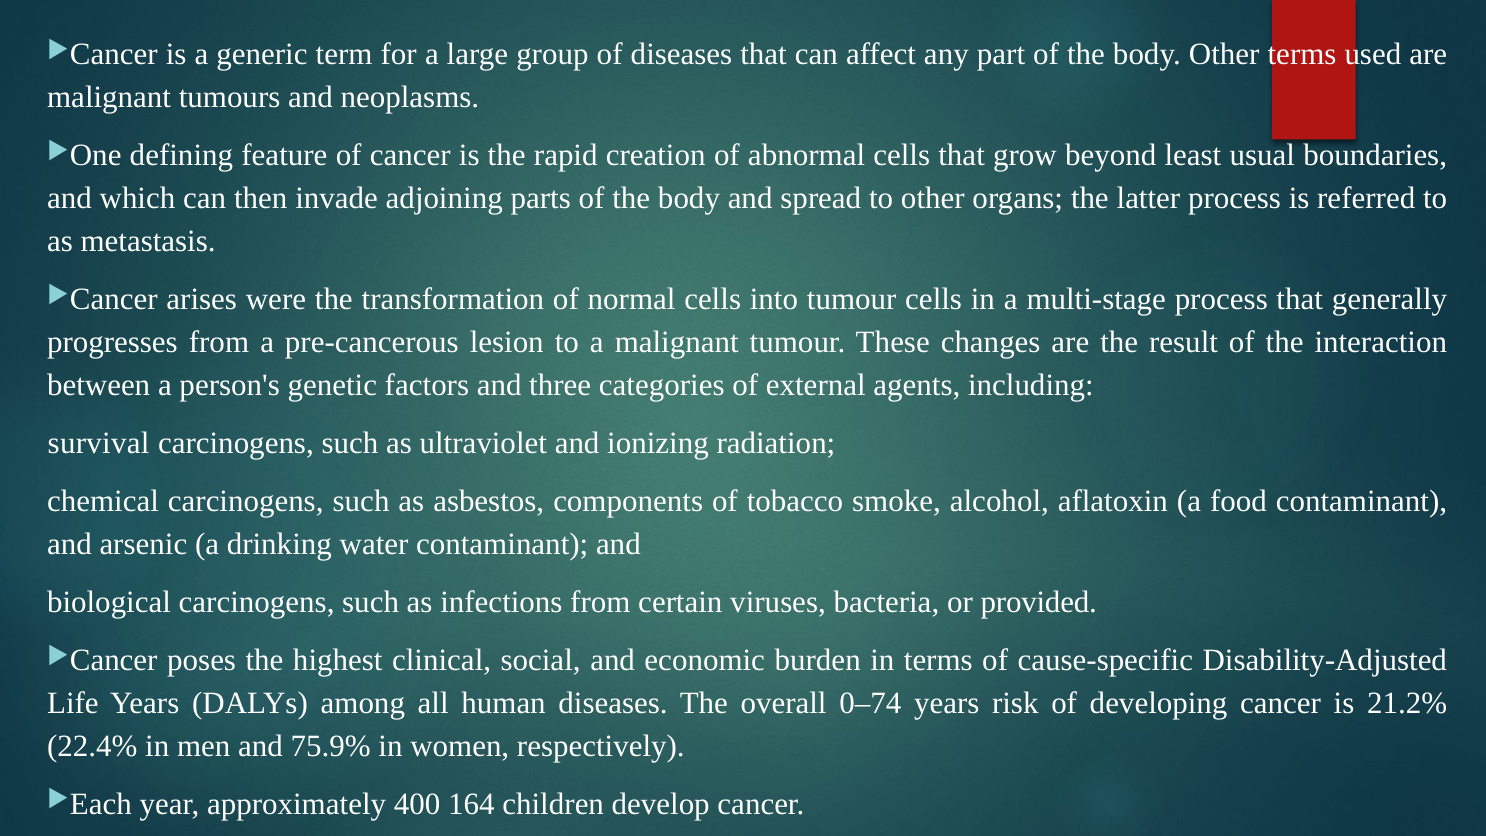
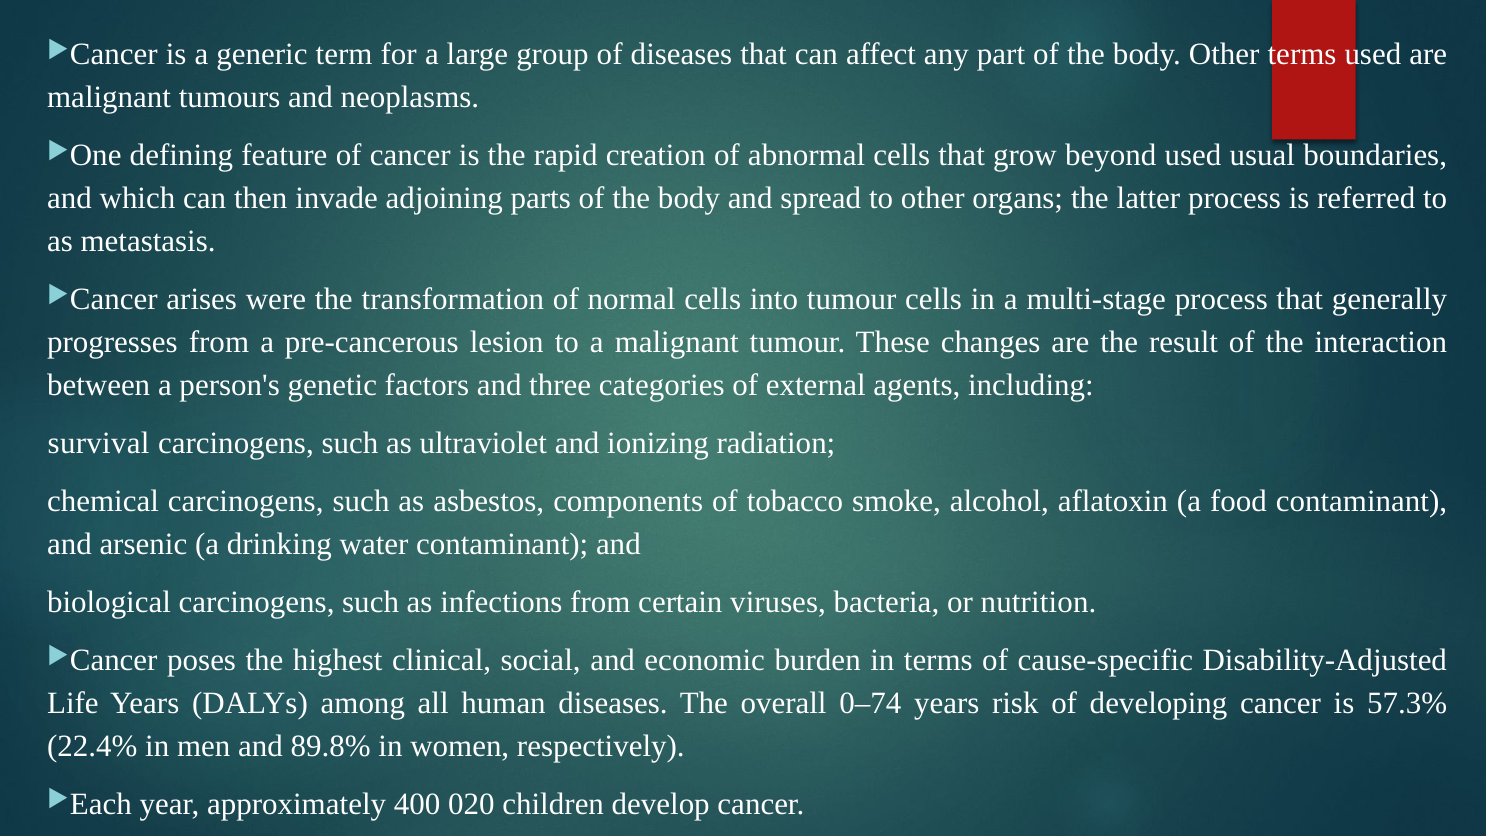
beyond least: least -> used
provided: provided -> nutrition
21.2%: 21.2% -> 57.3%
75.9%: 75.9% -> 89.8%
164: 164 -> 020
